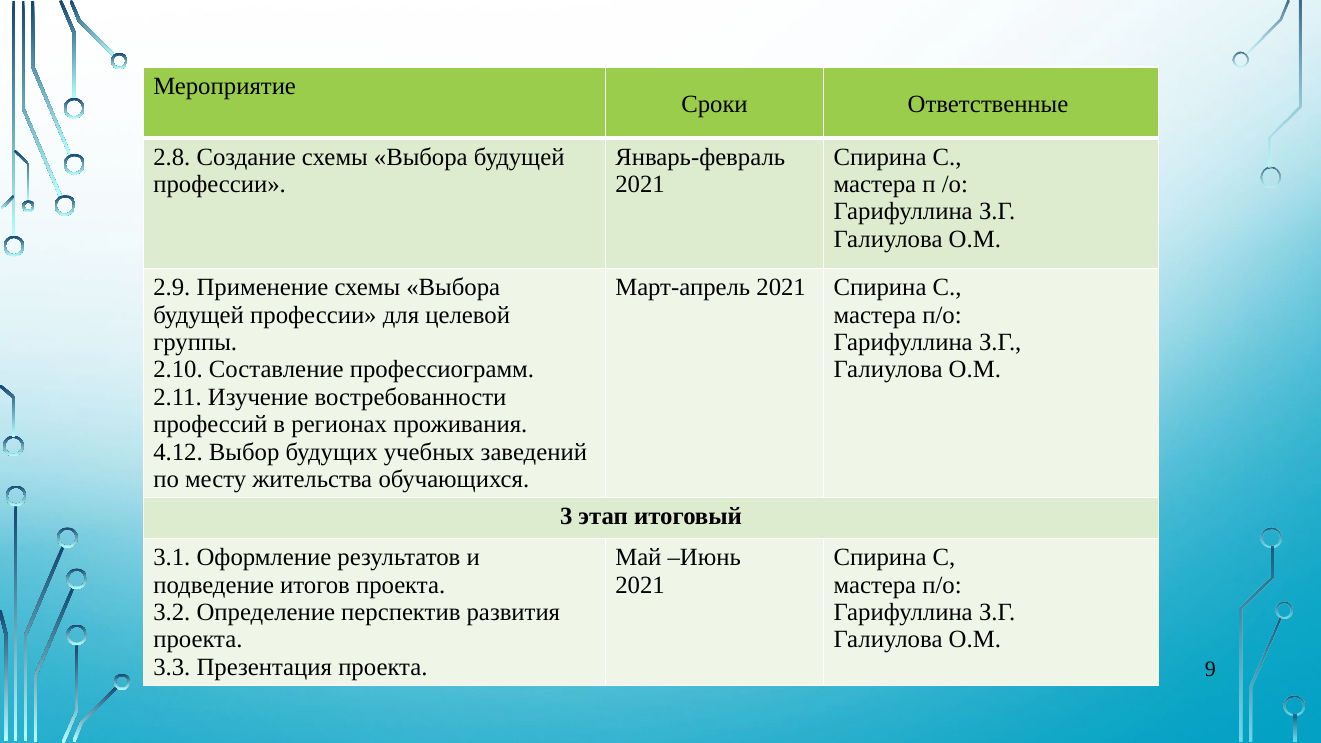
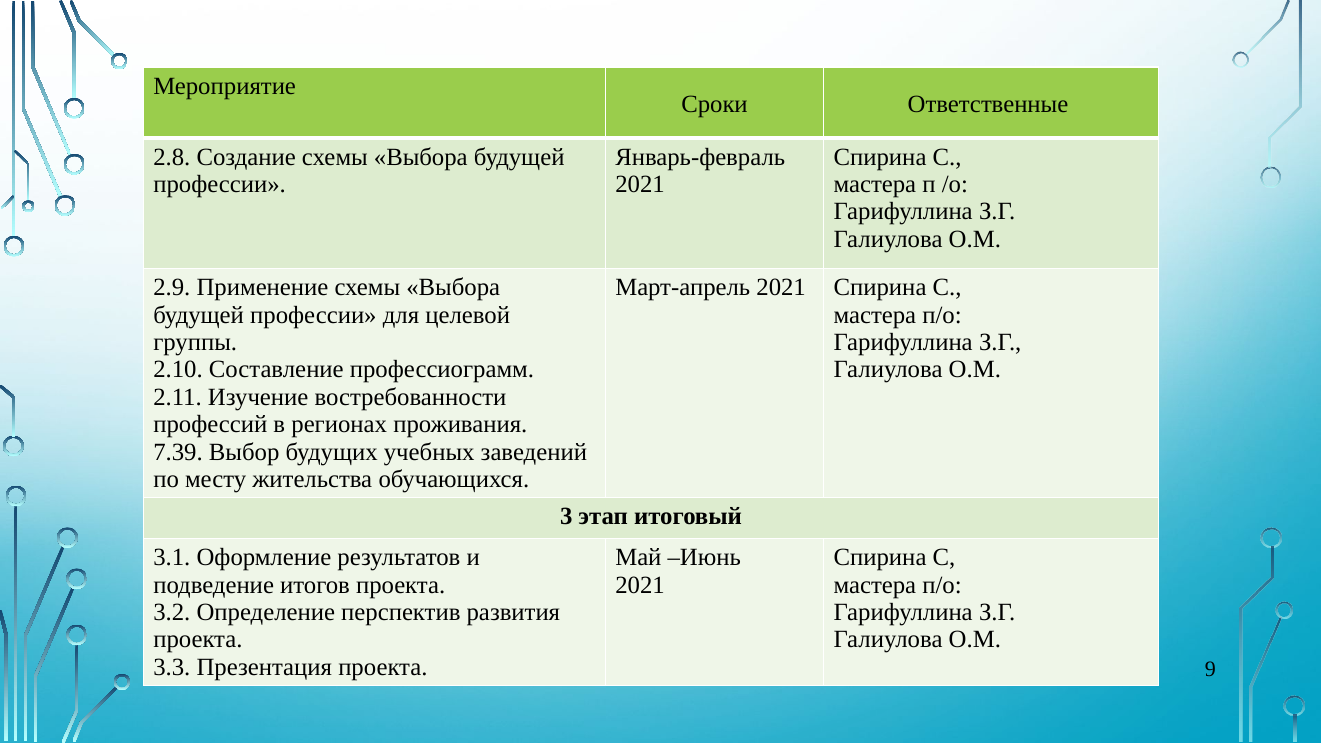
4.12: 4.12 -> 7.39
